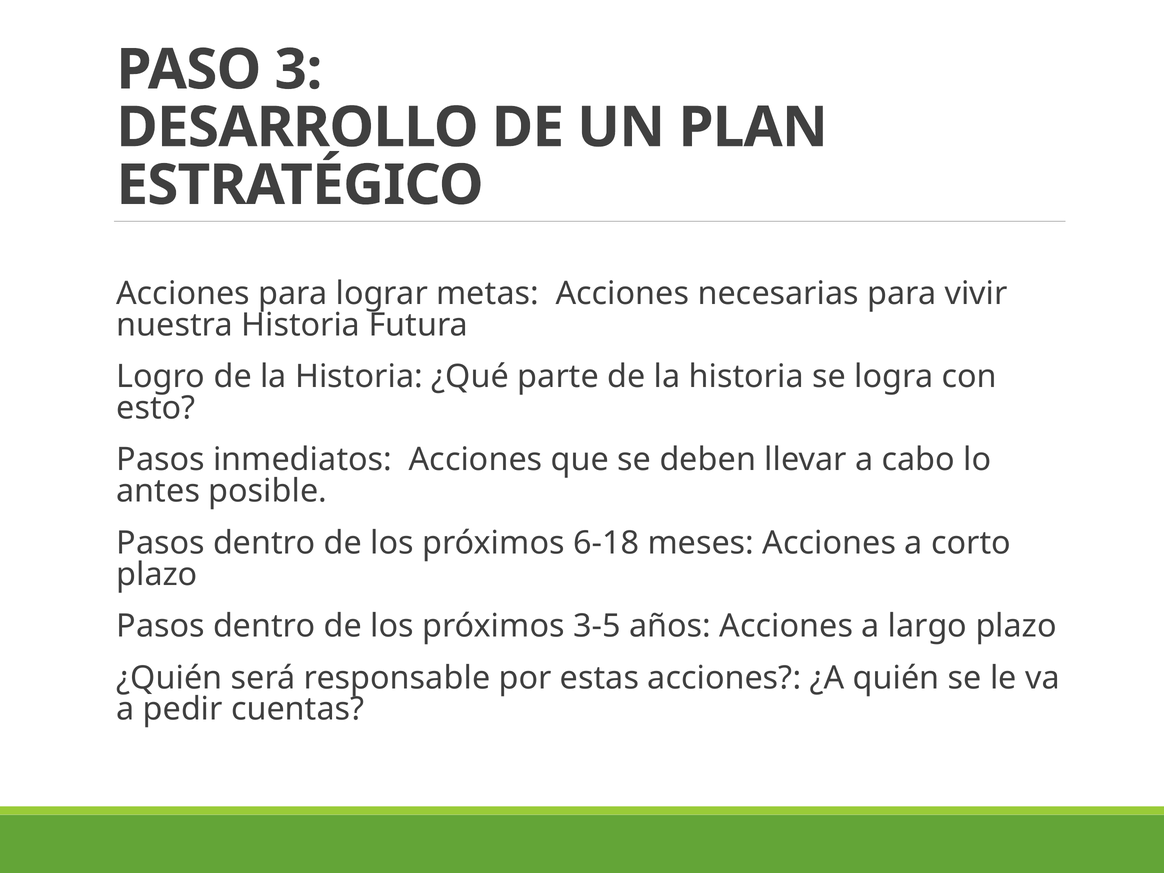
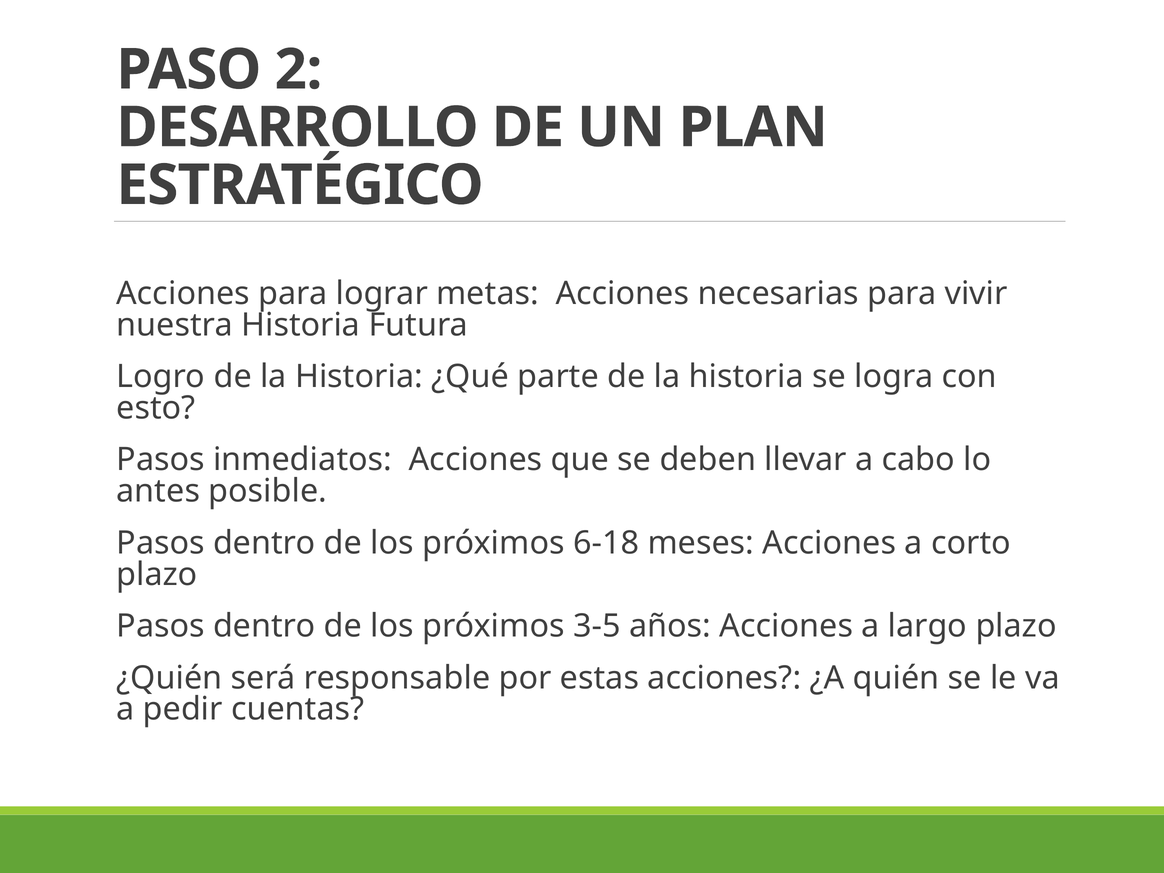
3: 3 -> 2
